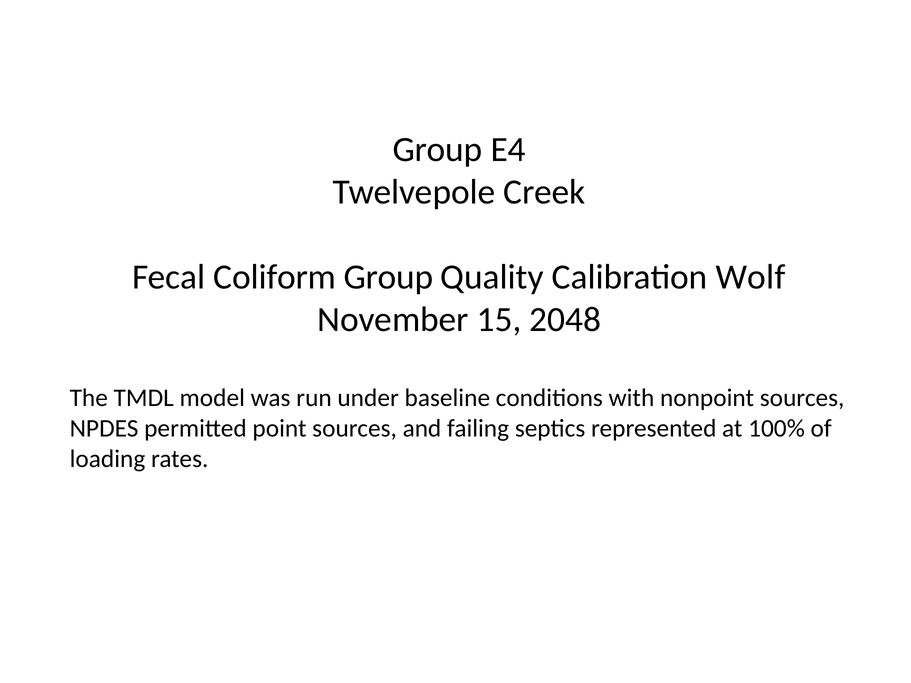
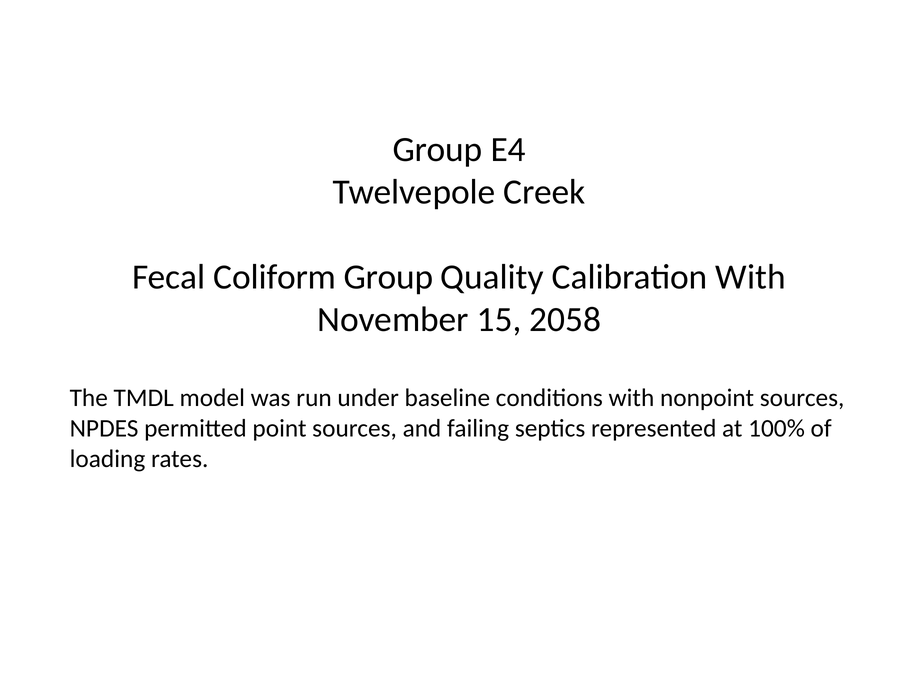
Calibration Wolf: Wolf -> With
2048: 2048 -> 2058
